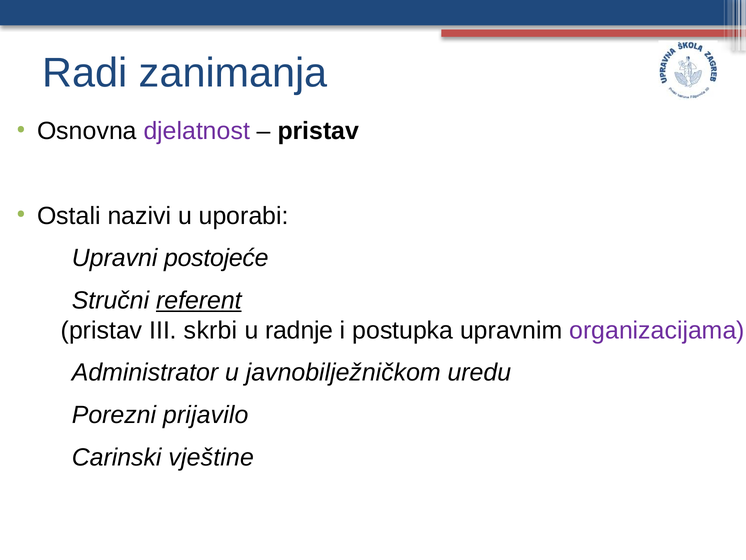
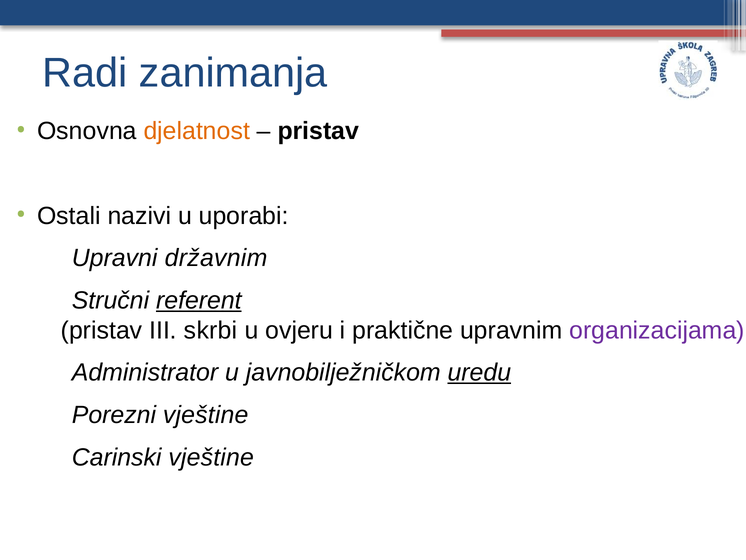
djelatnost colour: purple -> orange
postojeće: postojeće -> državnim
radnje: radnje -> ovjeru
postupka: postupka -> praktične
uredu underline: none -> present
prijavilo at (206, 415): prijavilo -> vještine
